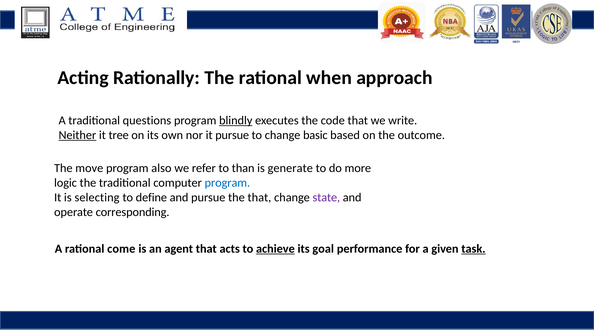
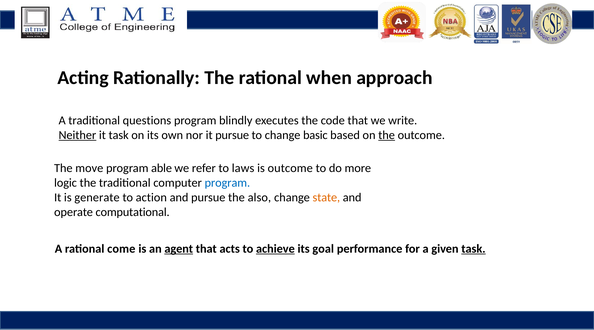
blindly underline: present -> none
it tree: tree -> task
the at (387, 135) underline: none -> present
also: also -> able
than: than -> laws
is generate: generate -> outcome
selecting: selecting -> generate
define: define -> action
the that: that -> also
state colour: purple -> orange
corresponding: corresponding -> computational
agent underline: none -> present
